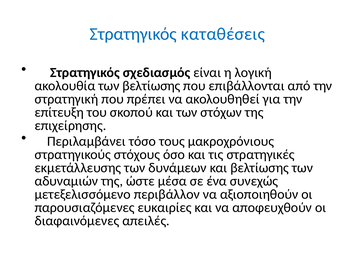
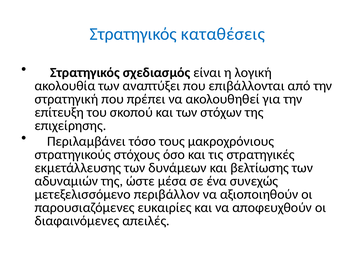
των βελτίωσης: βελτίωσης -> αναπτύξει
